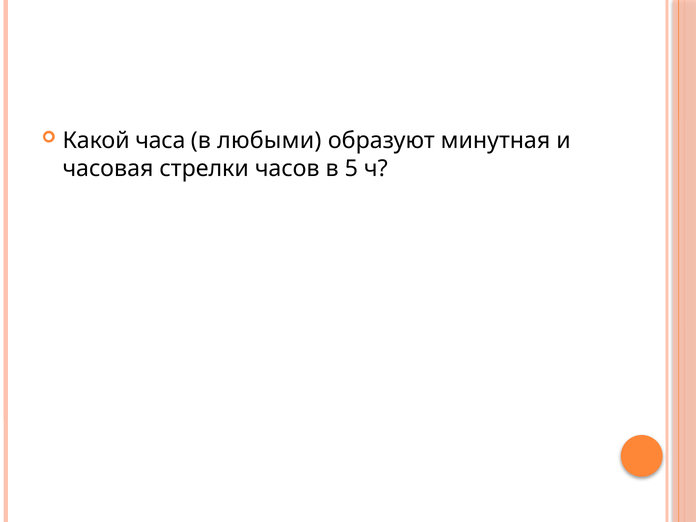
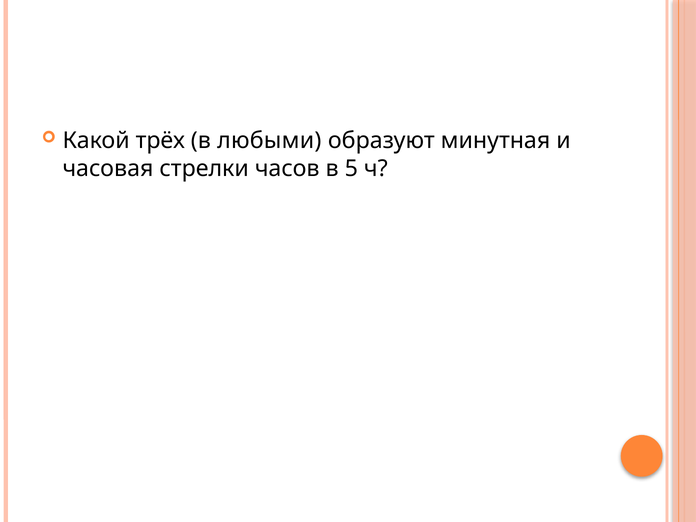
часа: часа -> трёх
